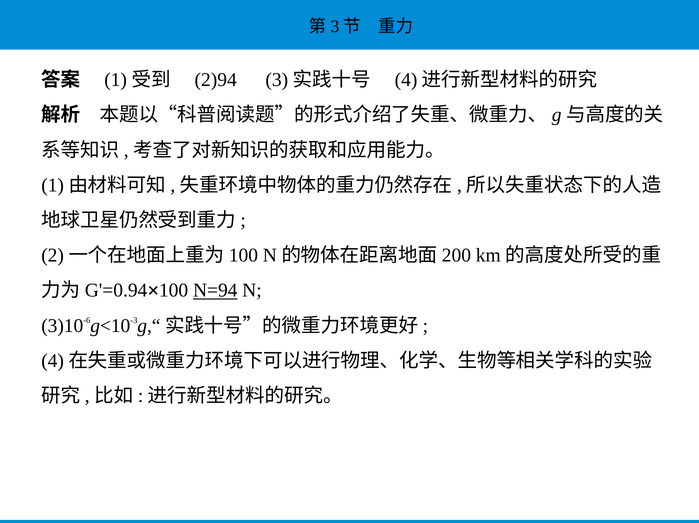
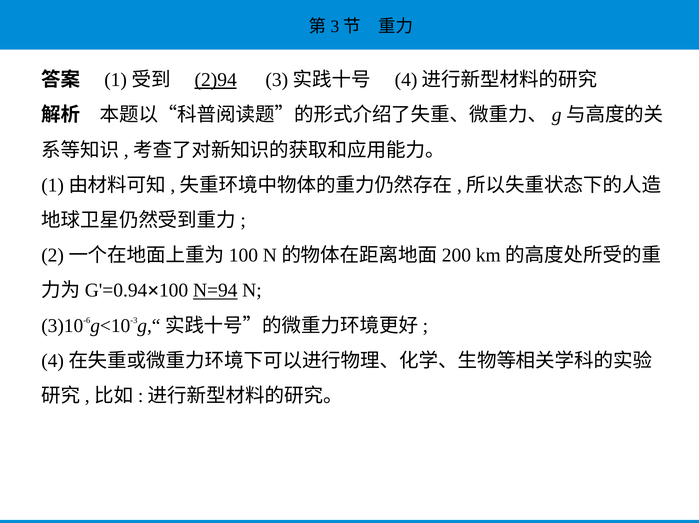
2)94 underline: none -> present
